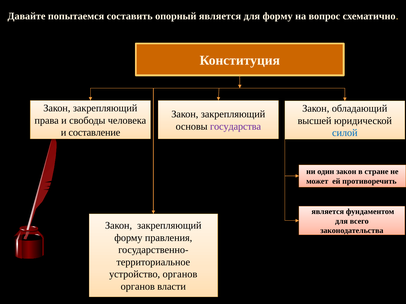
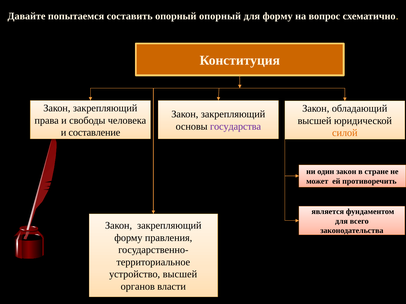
опорный является: является -> опорный
силой colour: blue -> orange
устройство органов: органов -> высшей
